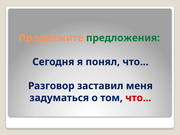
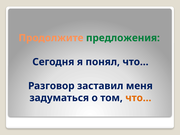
что… at (138, 98) colour: red -> orange
